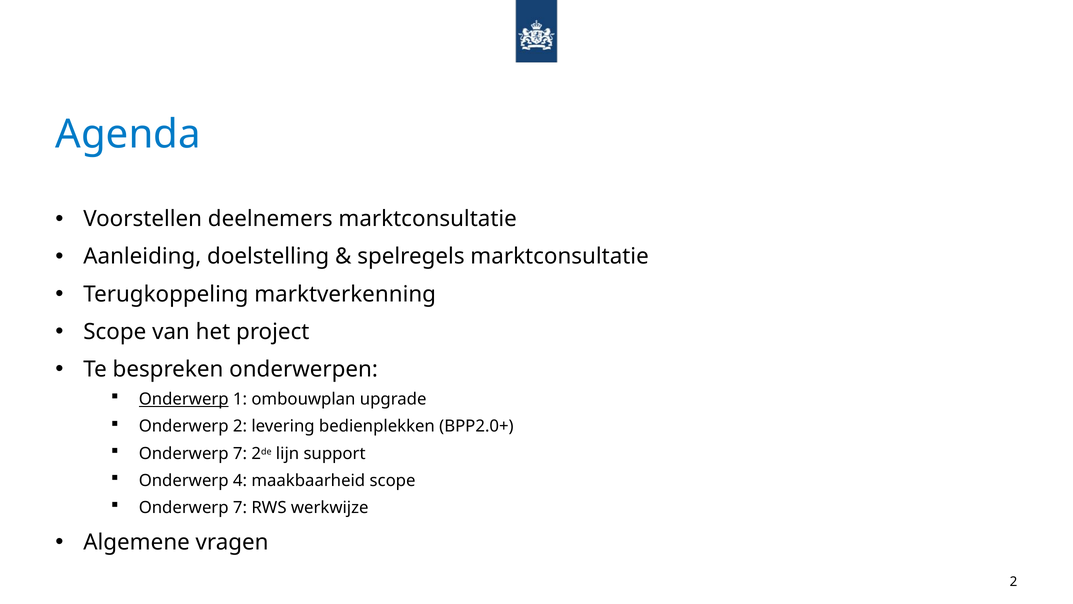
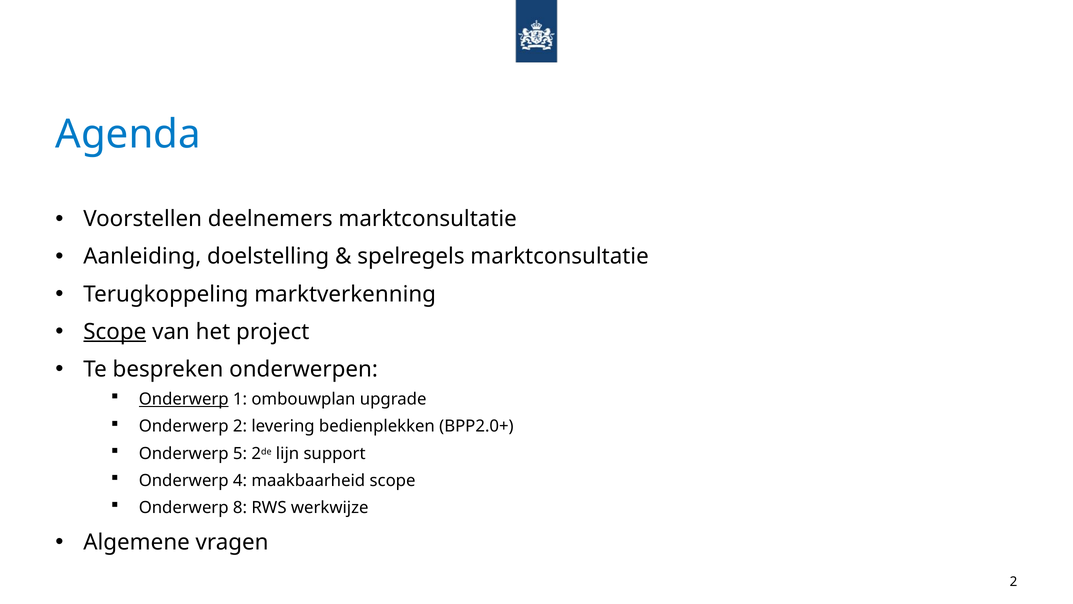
Scope at (115, 331) underline: none -> present
7 at (240, 453): 7 -> 5
7 at (240, 507): 7 -> 8
